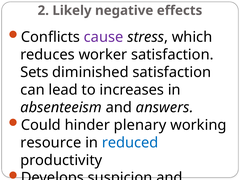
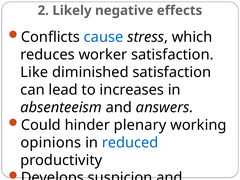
cause colour: purple -> blue
Sets: Sets -> Like
resource: resource -> opinions
